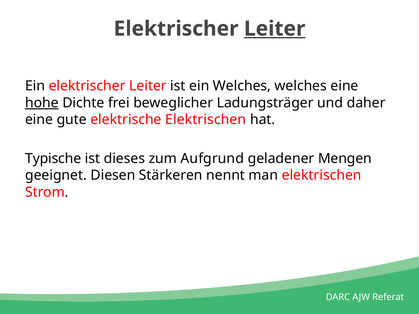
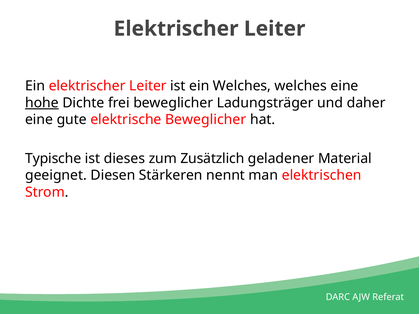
Leiter at (275, 29) underline: present -> none
elektrische Elektrischen: Elektrischen -> Beweglicher
Aufgrund: Aufgrund -> Zusätzlich
Mengen: Mengen -> Material
